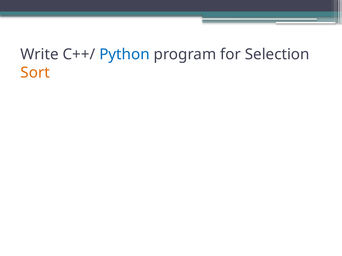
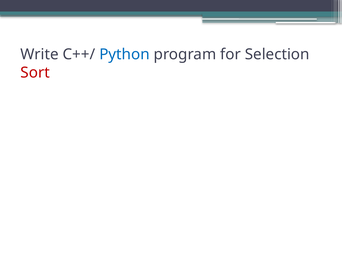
Sort colour: orange -> red
